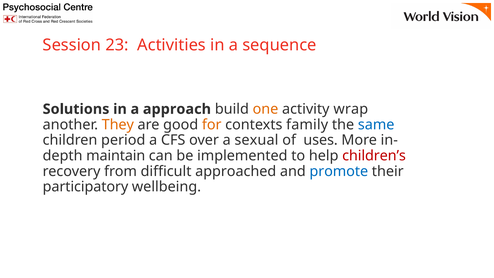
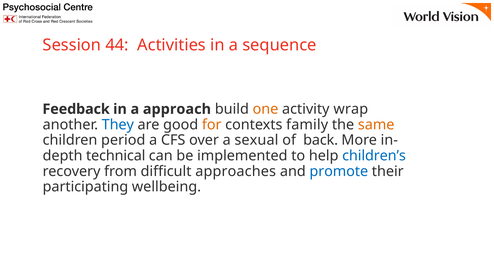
23: 23 -> 44
Solutions: Solutions -> Feedback
They colour: orange -> blue
same colour: blue -> orange
uses: uses -> back
maintain: maintain -> technical
children’s colour: red -> blue
approached: approached -> approaches
participatory: participatory -> participating
